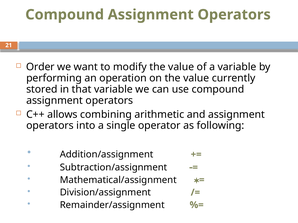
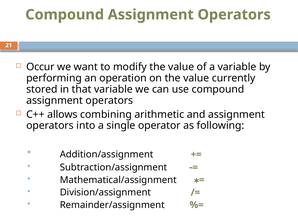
Order: Order -> Occur
